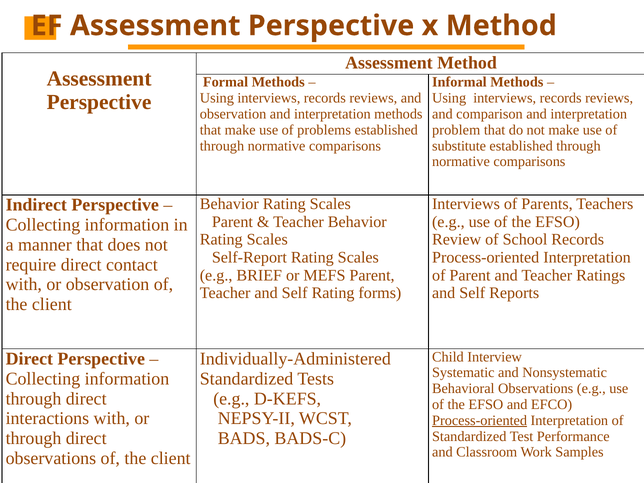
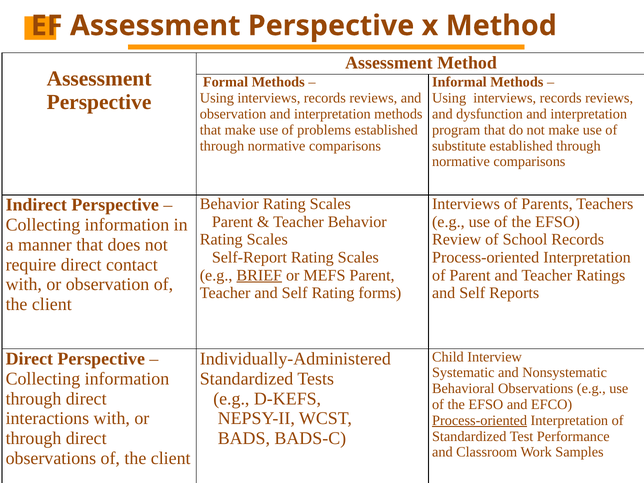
comparison: comparison -> dysfunction
problem: problem -> program
BRIEF underline: none -> present
